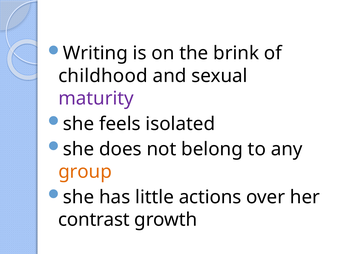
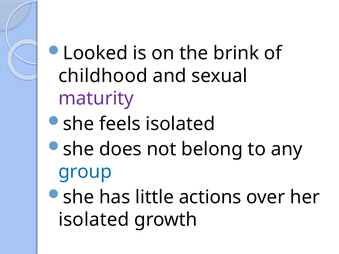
Writing: Writing -> Looked
group colour: orange -> blue
contrast at (94, 220): contrast -> isolated
